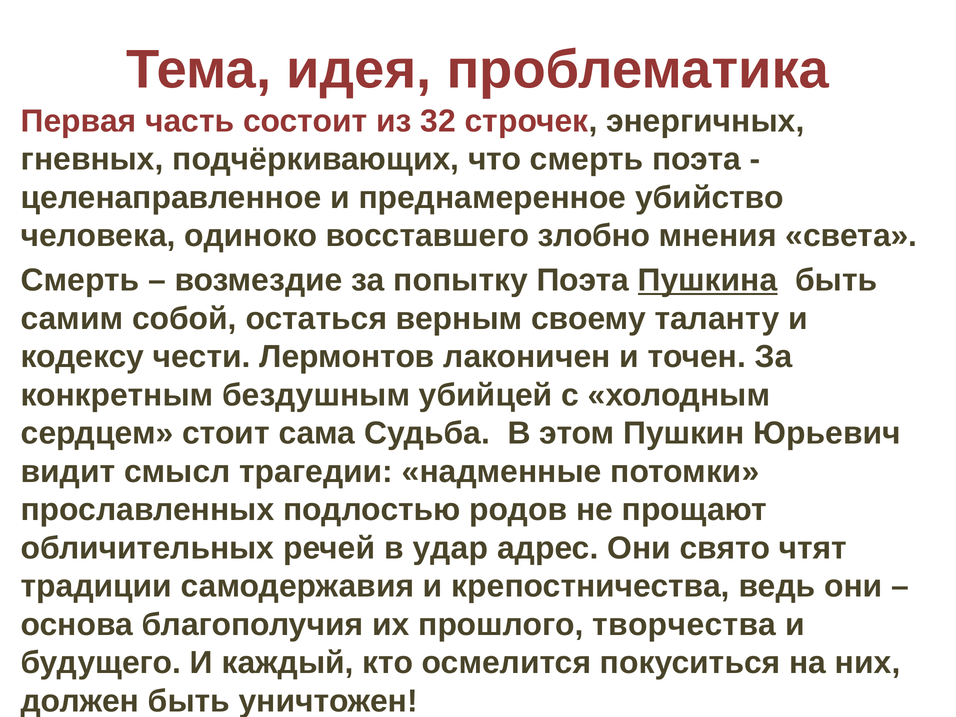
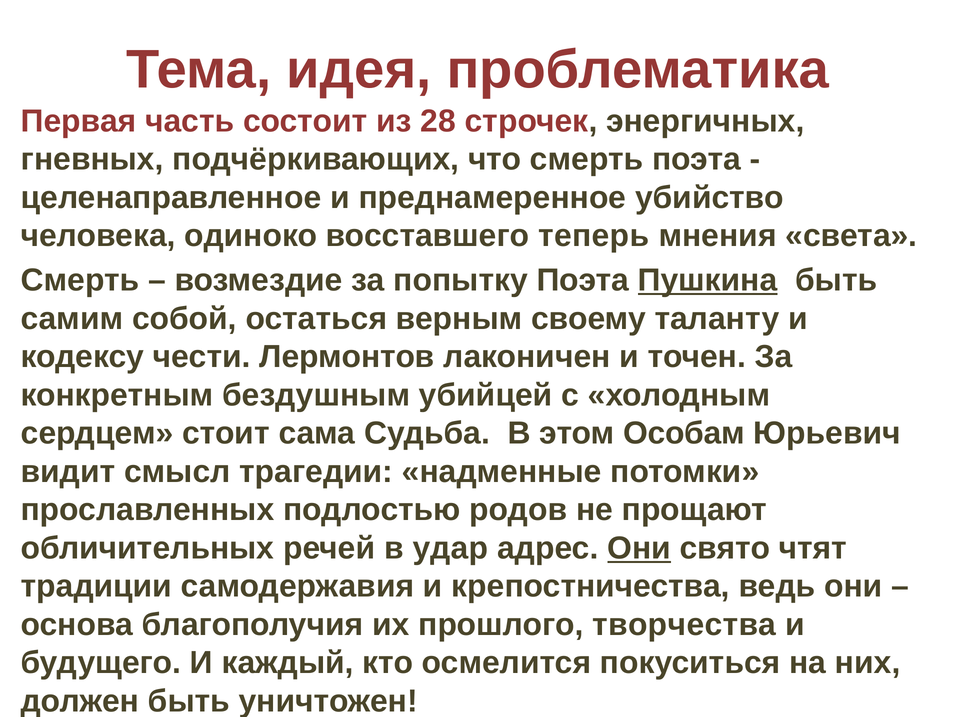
32: 32 -> 28
злобно: злобно -> теперь
Пушкин: Пушкин -> Особам
Они at (639, 548) underline: none -> present
